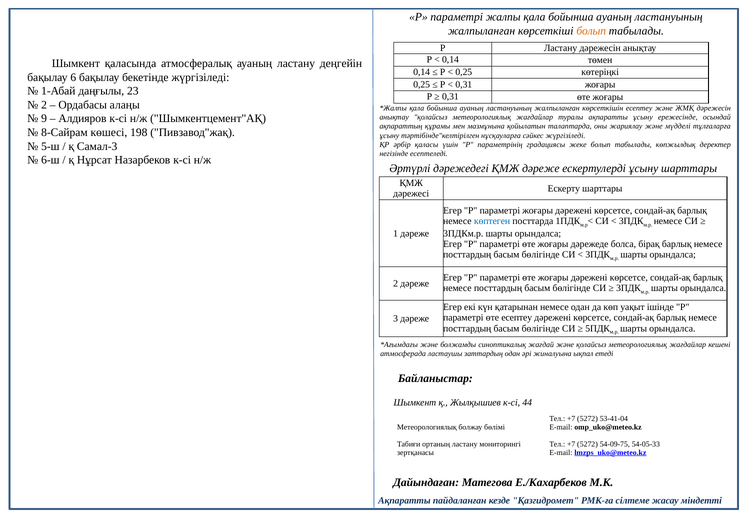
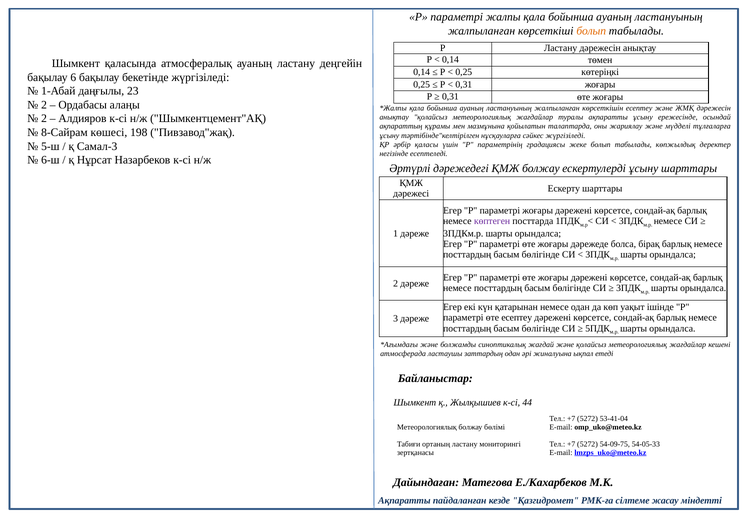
9 at (44, 119): 9 -> 2
ҚМЖ дәреже: дәреже -> болжау
көптеген colour: blue -> purple
